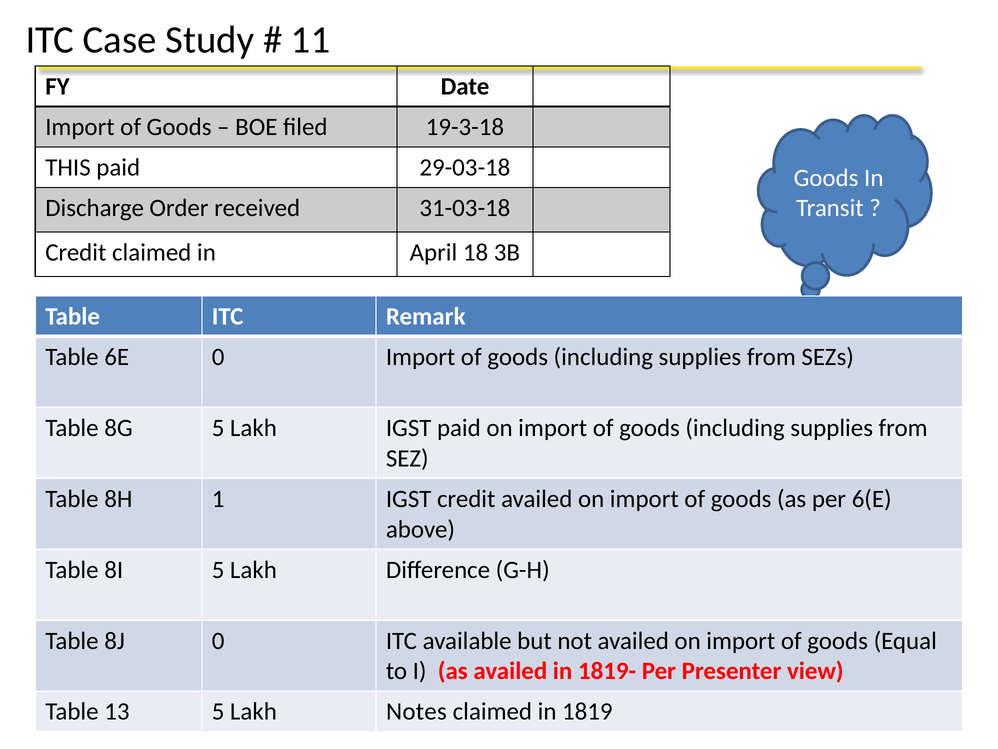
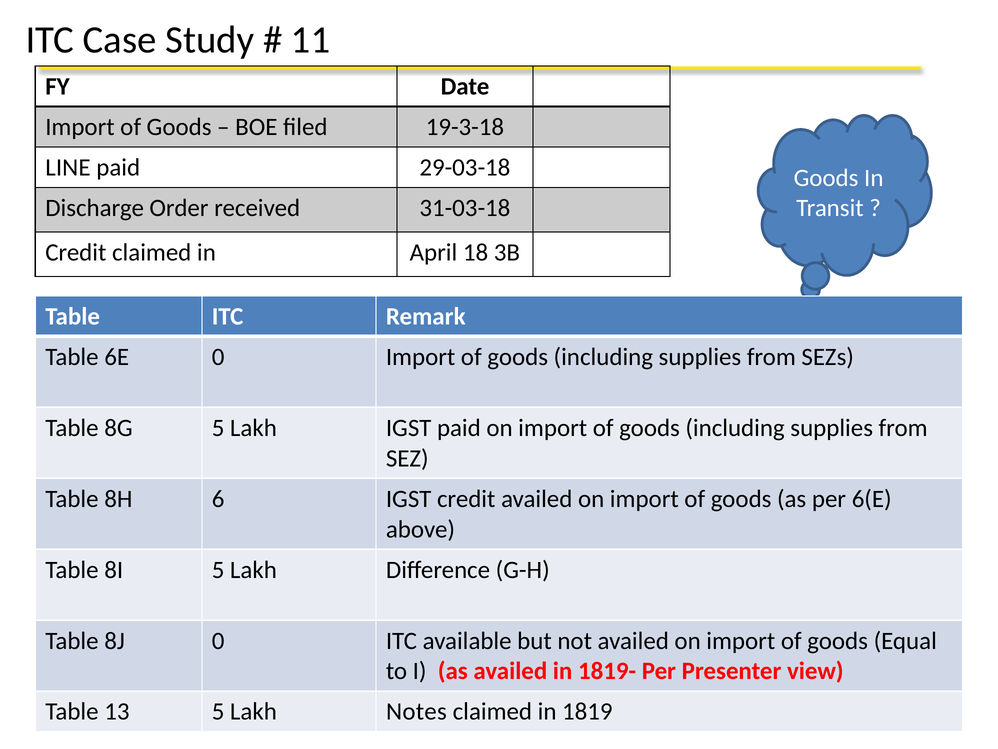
THIS: THIS -> LINE
1: 1 -> 6
